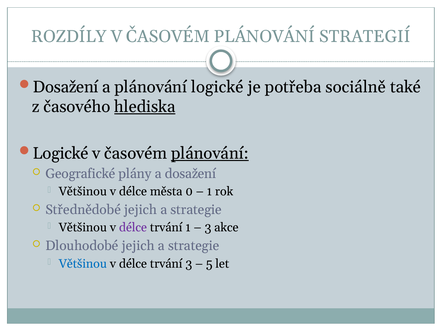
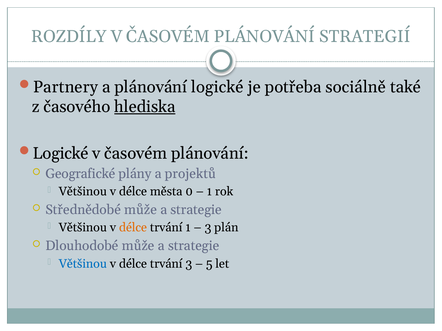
Dosažení at (66, 87): Dosažení -> Partnery
plánování at (210, 153) underline: present -> none
a dosažení: dosažení -> projektů
Střednědobé jejich: jejich -> může
délce at (133, 228) colour: purple -> orange
akce: akce -> plán
Dlouhodobé jejich: jejich -> může
